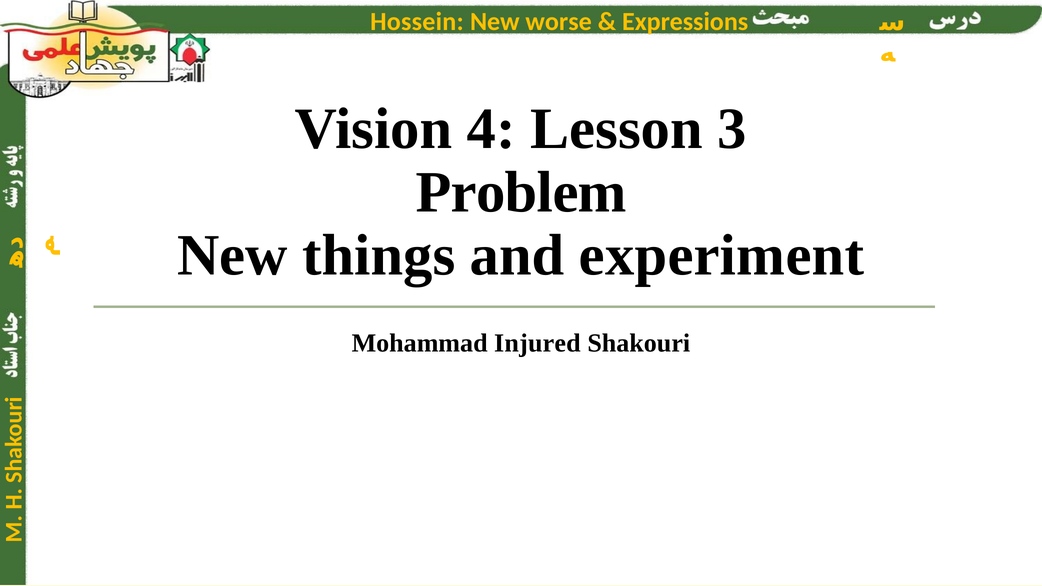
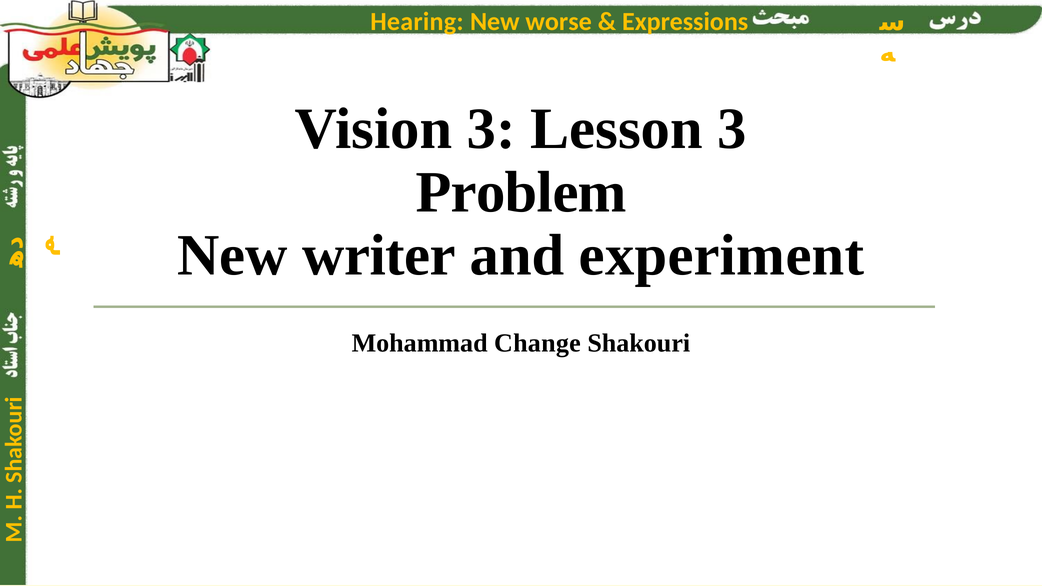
Hossein: Hossein -> Hearing
Vision 4: 4 -> 3
things: things -> writer
Injured: Injured -> Change
